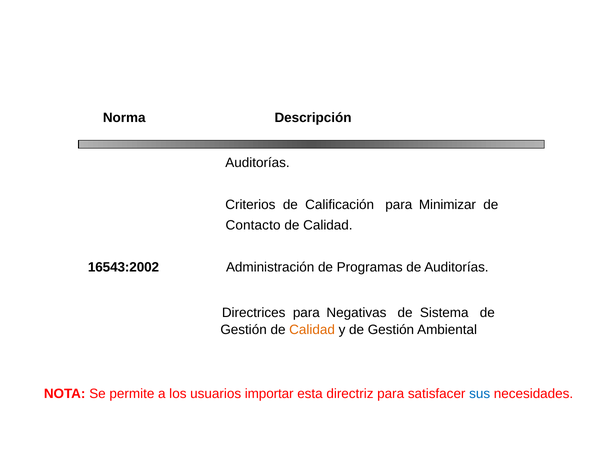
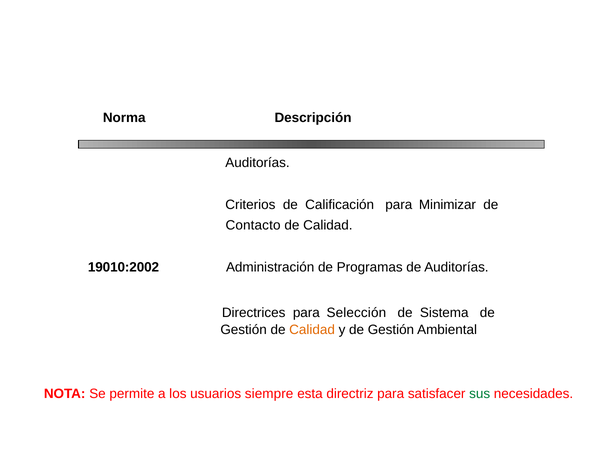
16543:2002: 16543:2002 -> 19010:2002
Negativas: Negativas -> Selección
importar: importar -> siempre
sus colour: blue -> green
